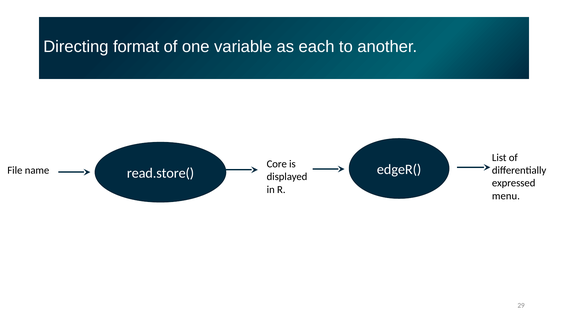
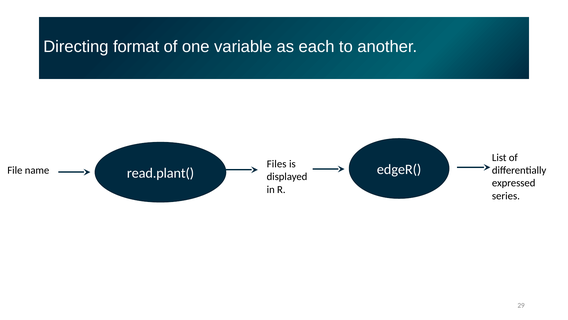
Core: Core -> Files
read.store(: read.store( -> read.plant(
menu: menu -> series
